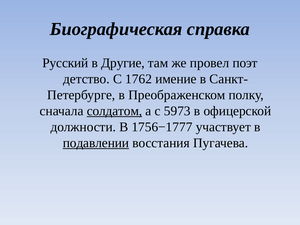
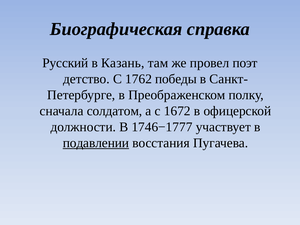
Другие: Другие -> Казань
имение: имение -> победы
солдатом underline: present -> none
5973: 5973 -> 1672
1756−1777: 1756−1777 -> 1746−1777
